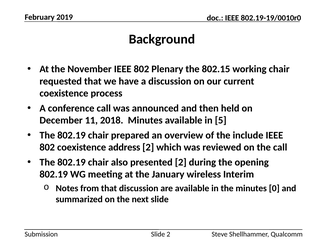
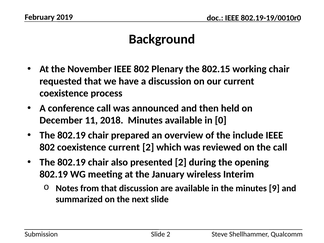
5: 5 -> 0
coexistence address: address -> current
0: 0 -> 9
